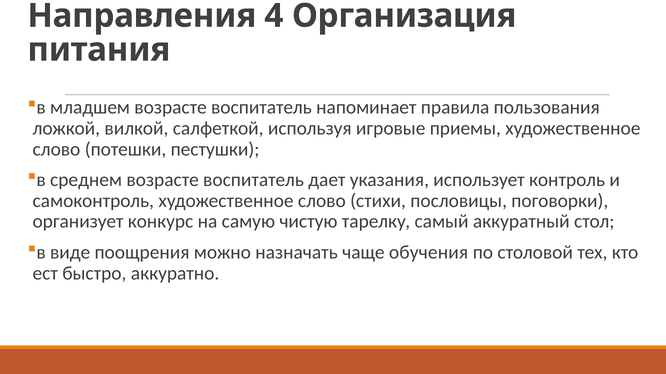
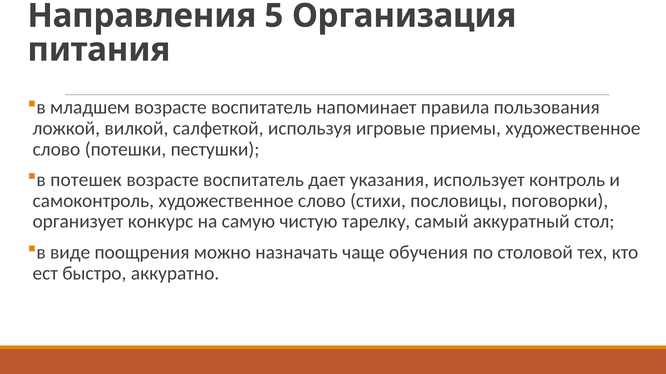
4: 4 -> 5
среднем: среднем -> потешек
